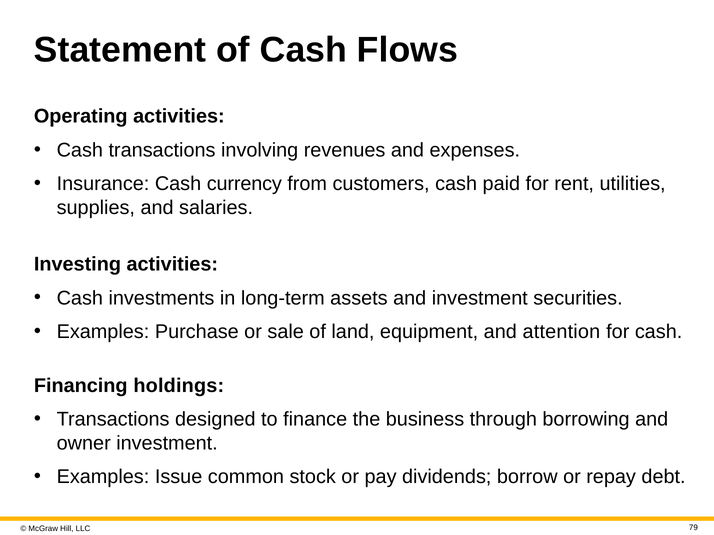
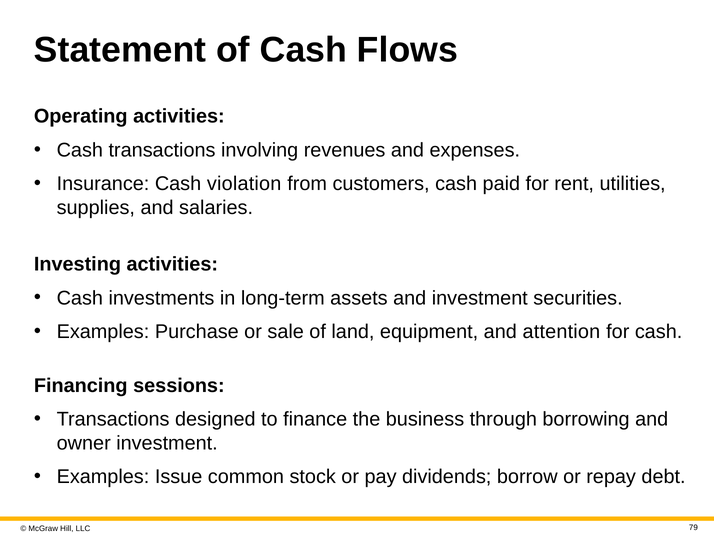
currency: currency -> violation
holdings: holdings -> sessions
